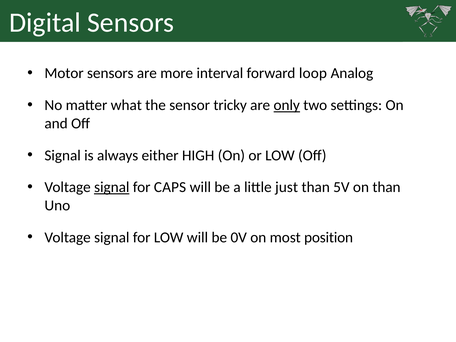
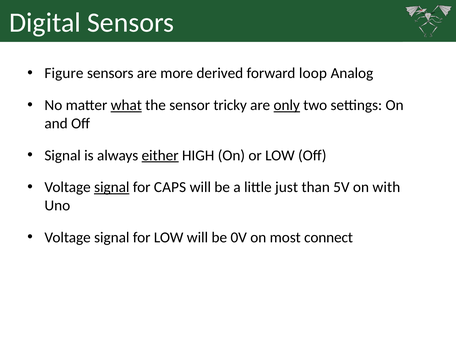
Motor: Motor -> Figure
interval: interval -> derived
what underline: none -> present
either underline: none -> present
on than: than -> with
position: position -> connect
